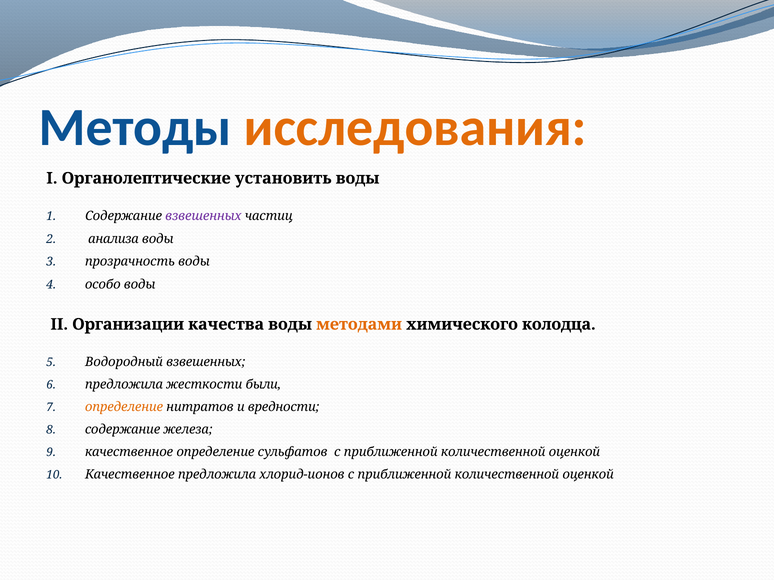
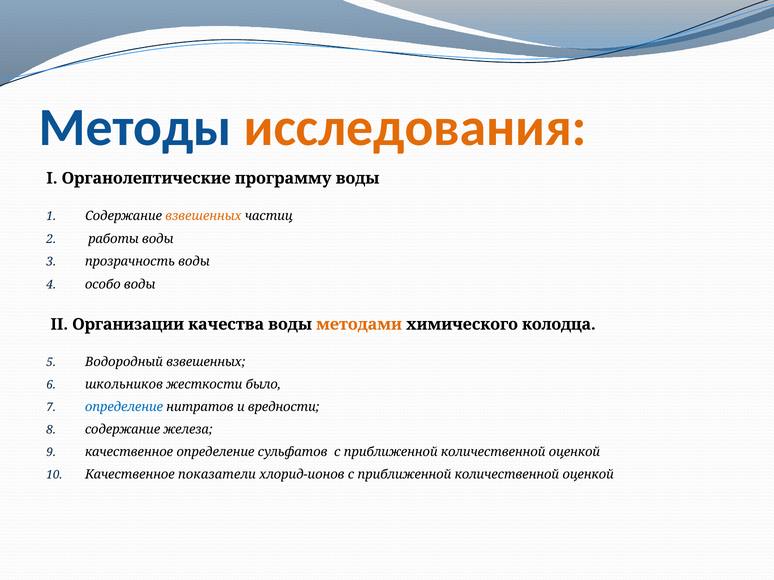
установить: установить -> программу
взвешенных at (203, 216) colour: purple -> orange
анализа: анализа -> работы
предложила at (124, 385): предложила -> школьников
были: были -> было
определение at (124, 407) colour: orange -> blue
Качественное предложила: предложила -> показатели
